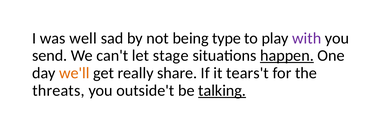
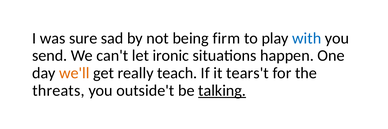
well: well -> sure
type: type -> firm
with colour: purple -> blue
stage: stage -> ironic
happen underline: present -> none
share: share -> teach
